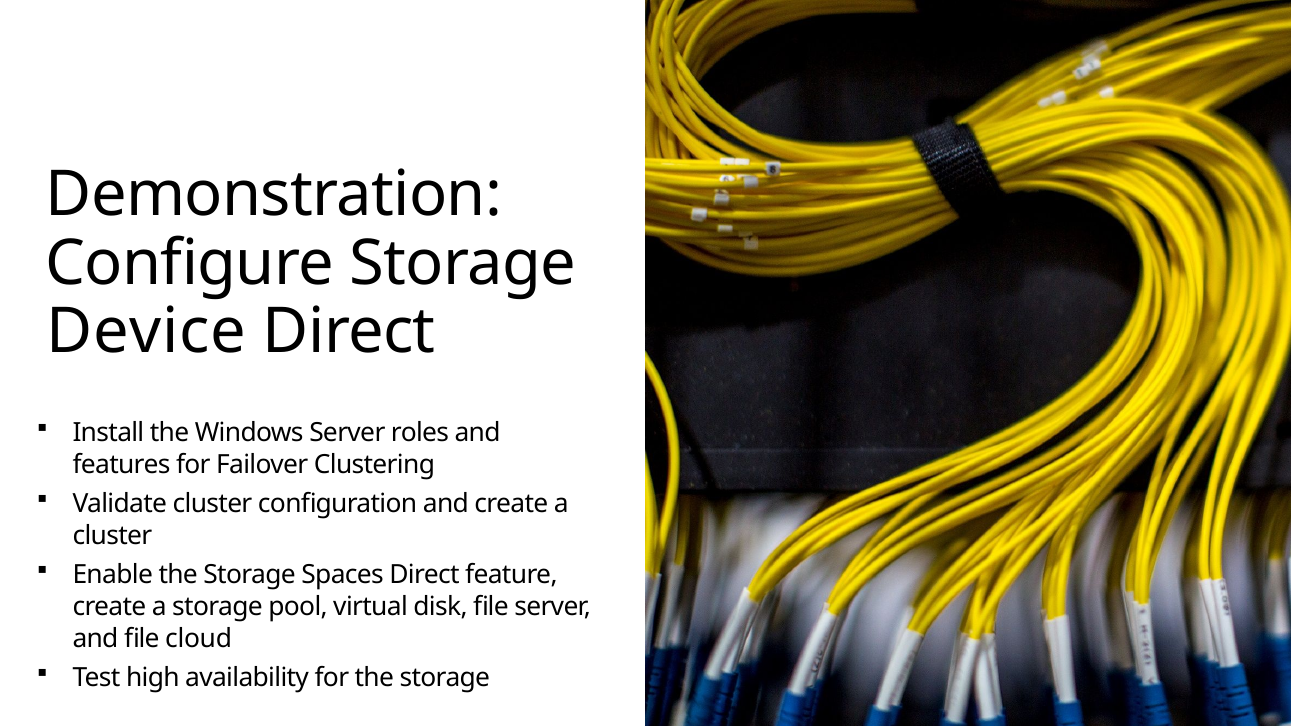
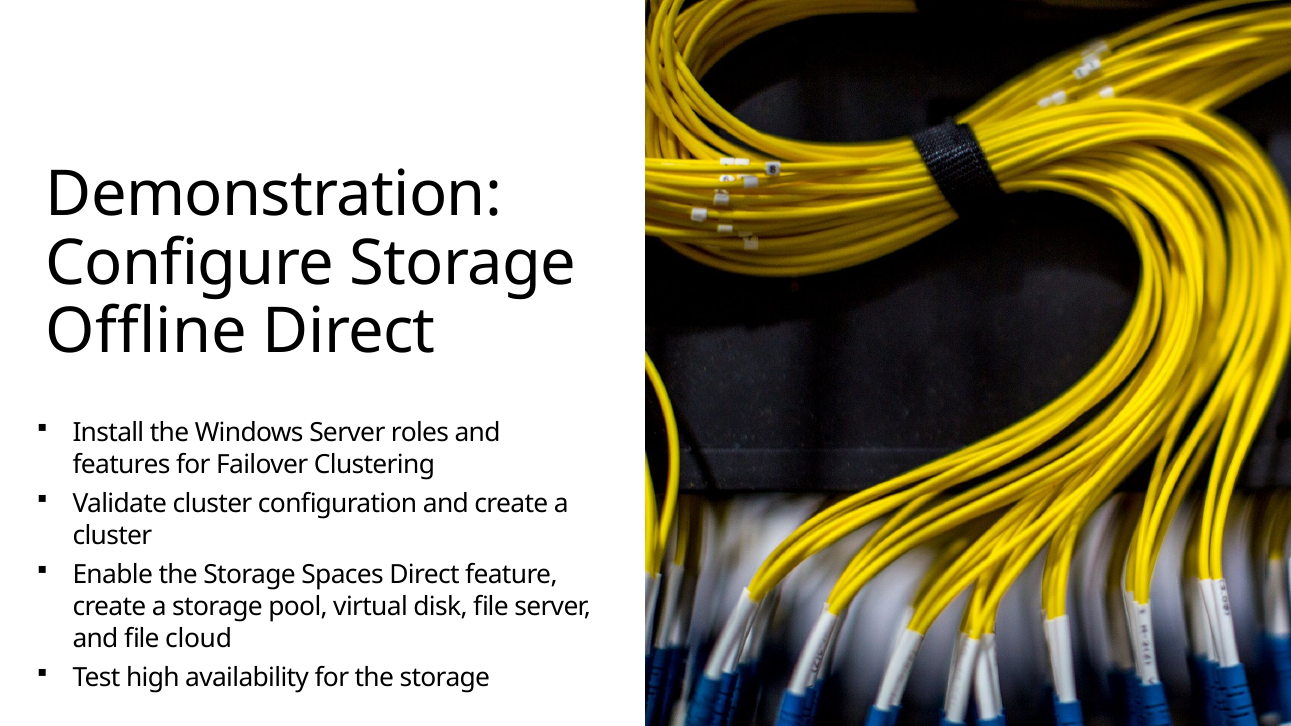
Device: Device -> Offline
